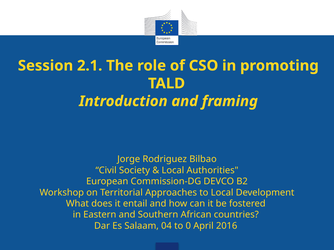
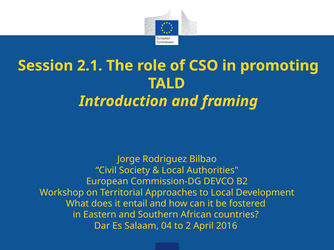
0: 0 -> 2
